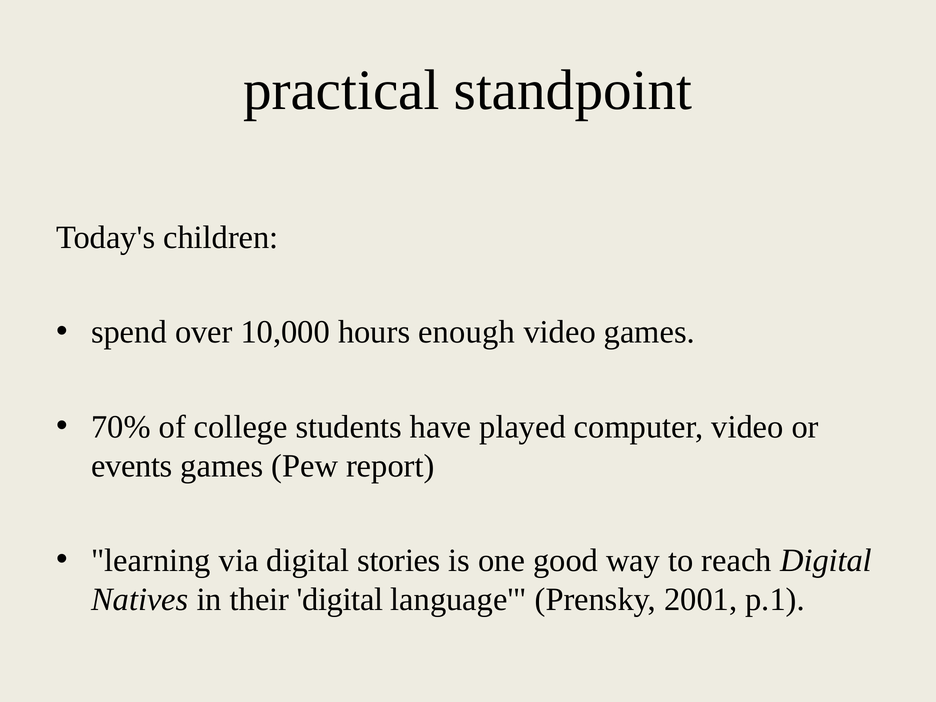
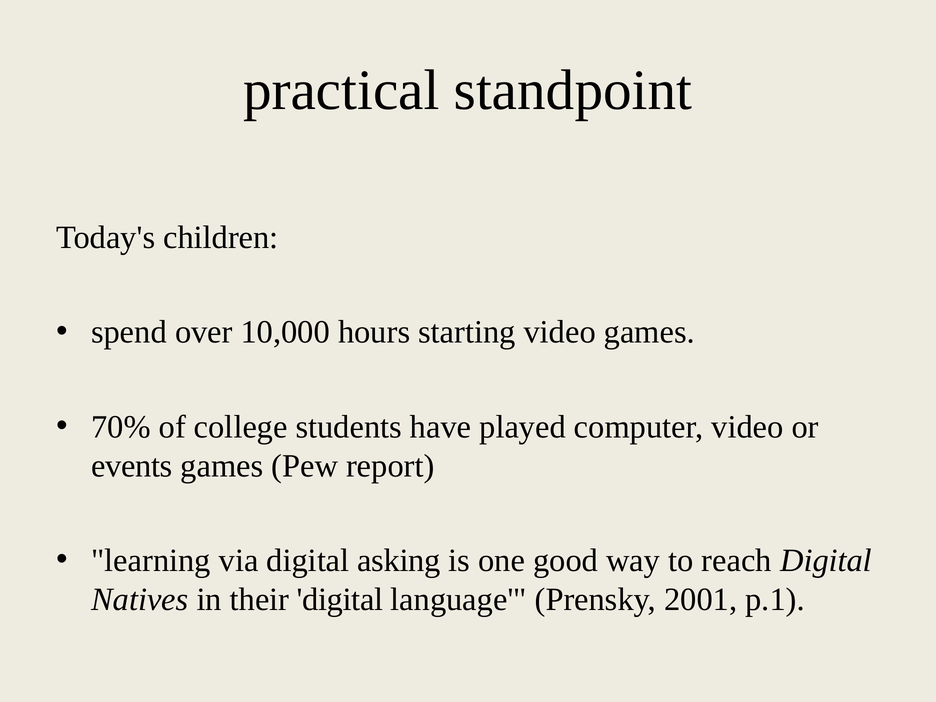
enough: enough -> starting
stories: stories -> asking
